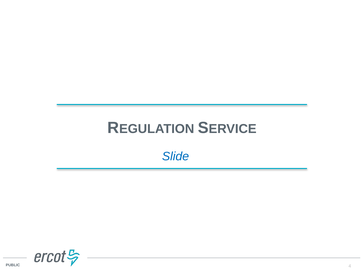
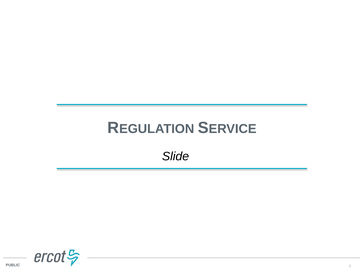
Slide at (176, 156) colour: blue -> black
